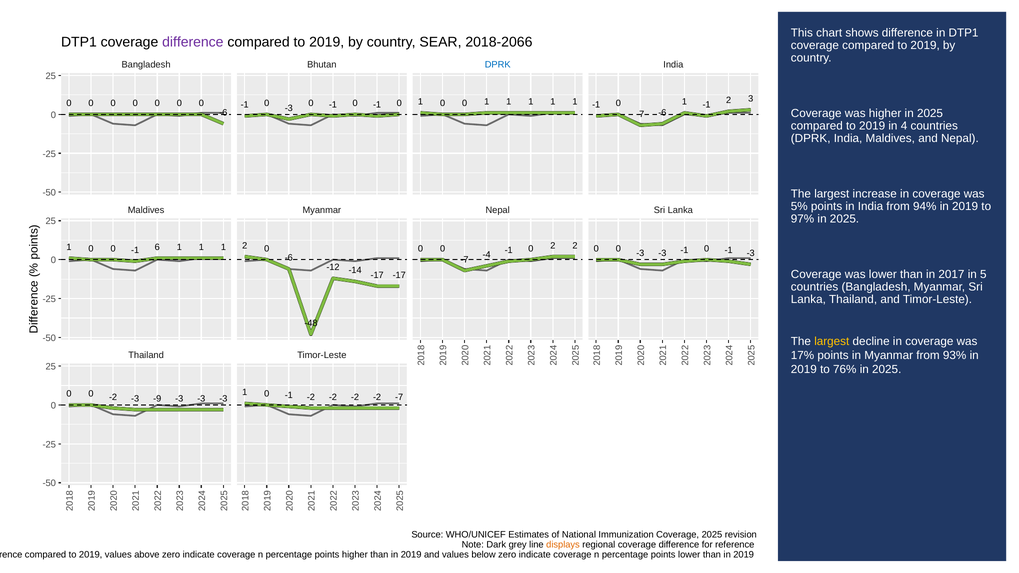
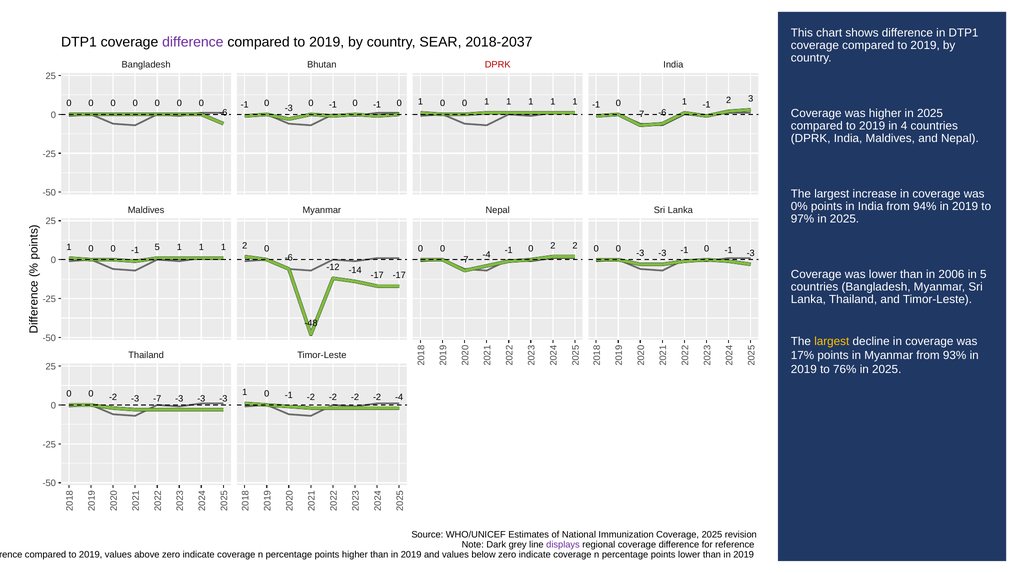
2018-2066: 2018-2066 -> 2018-2037
DPRK at (498, 65) colour: blue -> red
5%: 5% -> 0%
-1 6: 6 -> 5
2017: 2017 -> 2006
-2 -7: -7 -> -4
-3 -9: -9 -> -7
displays colour: orange -> purple
